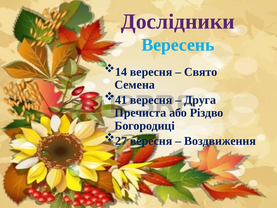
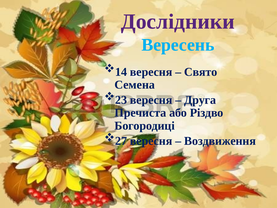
41: 41 -> 23
